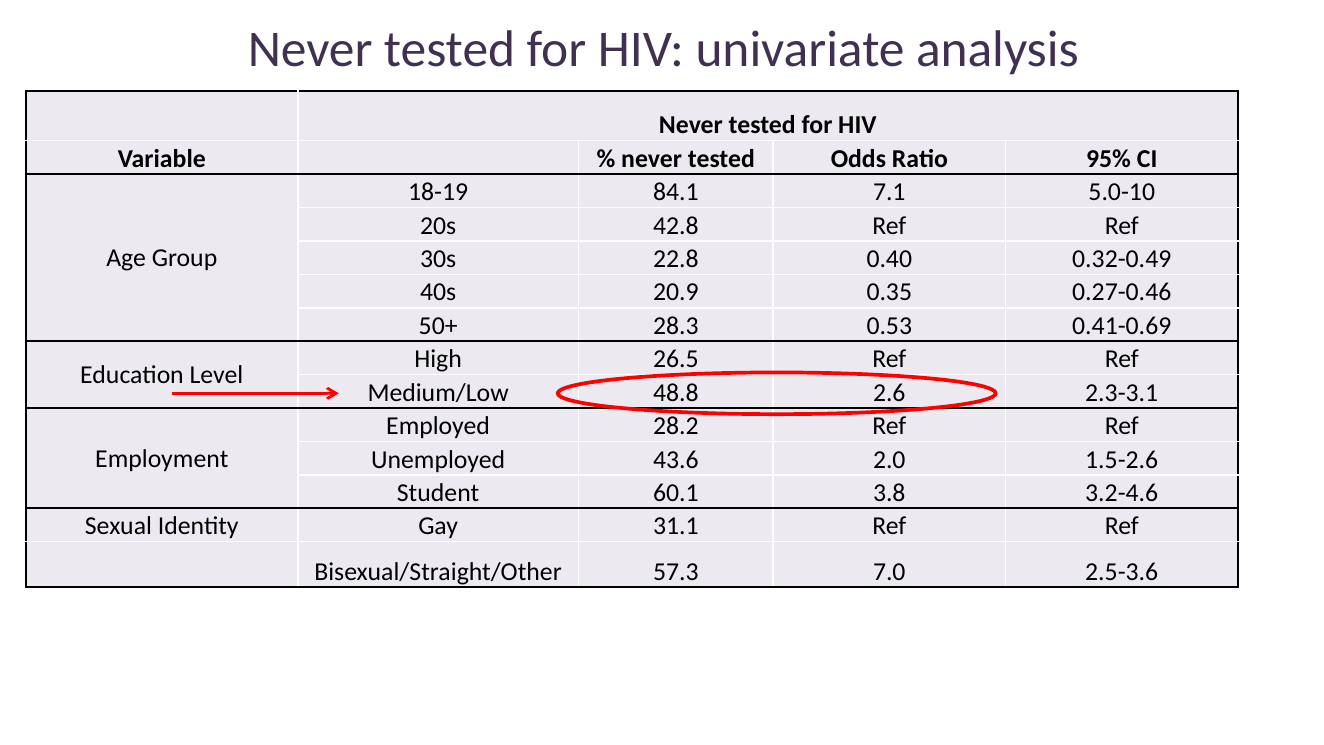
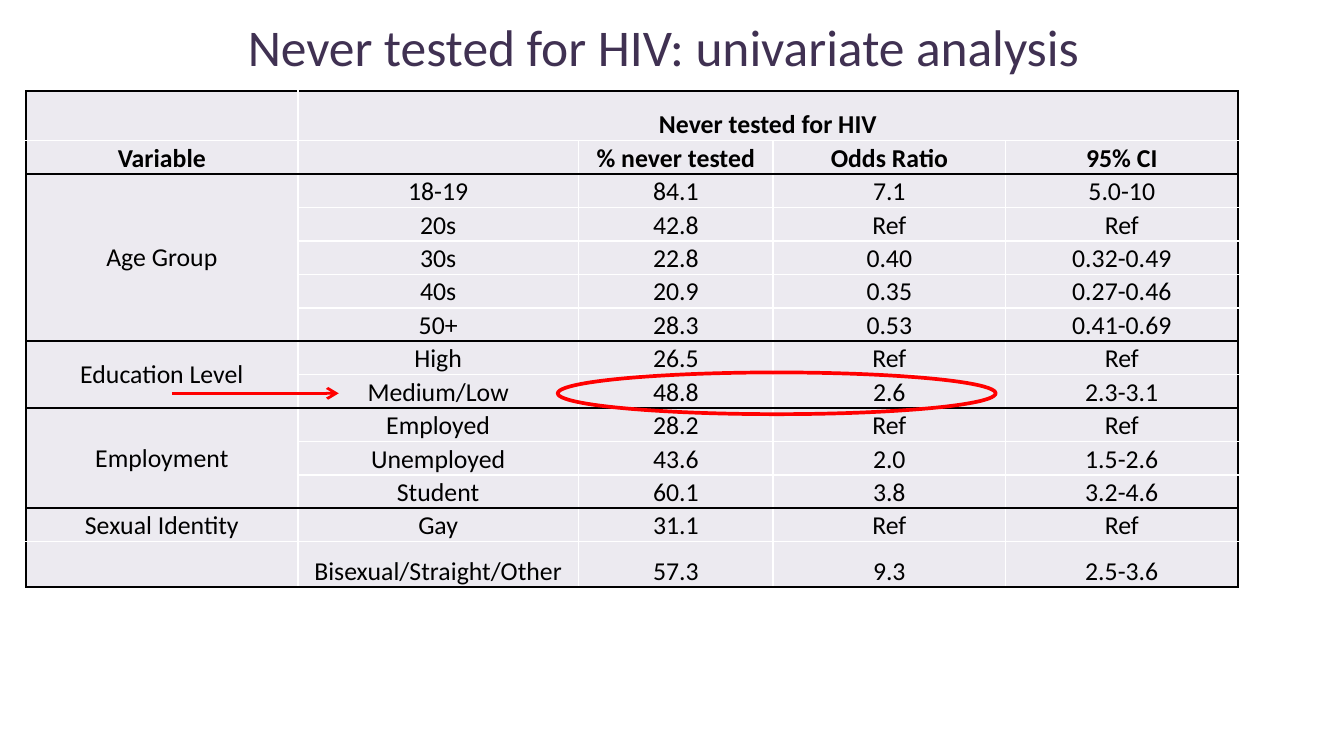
7.0: 7.0 -> 9.3
